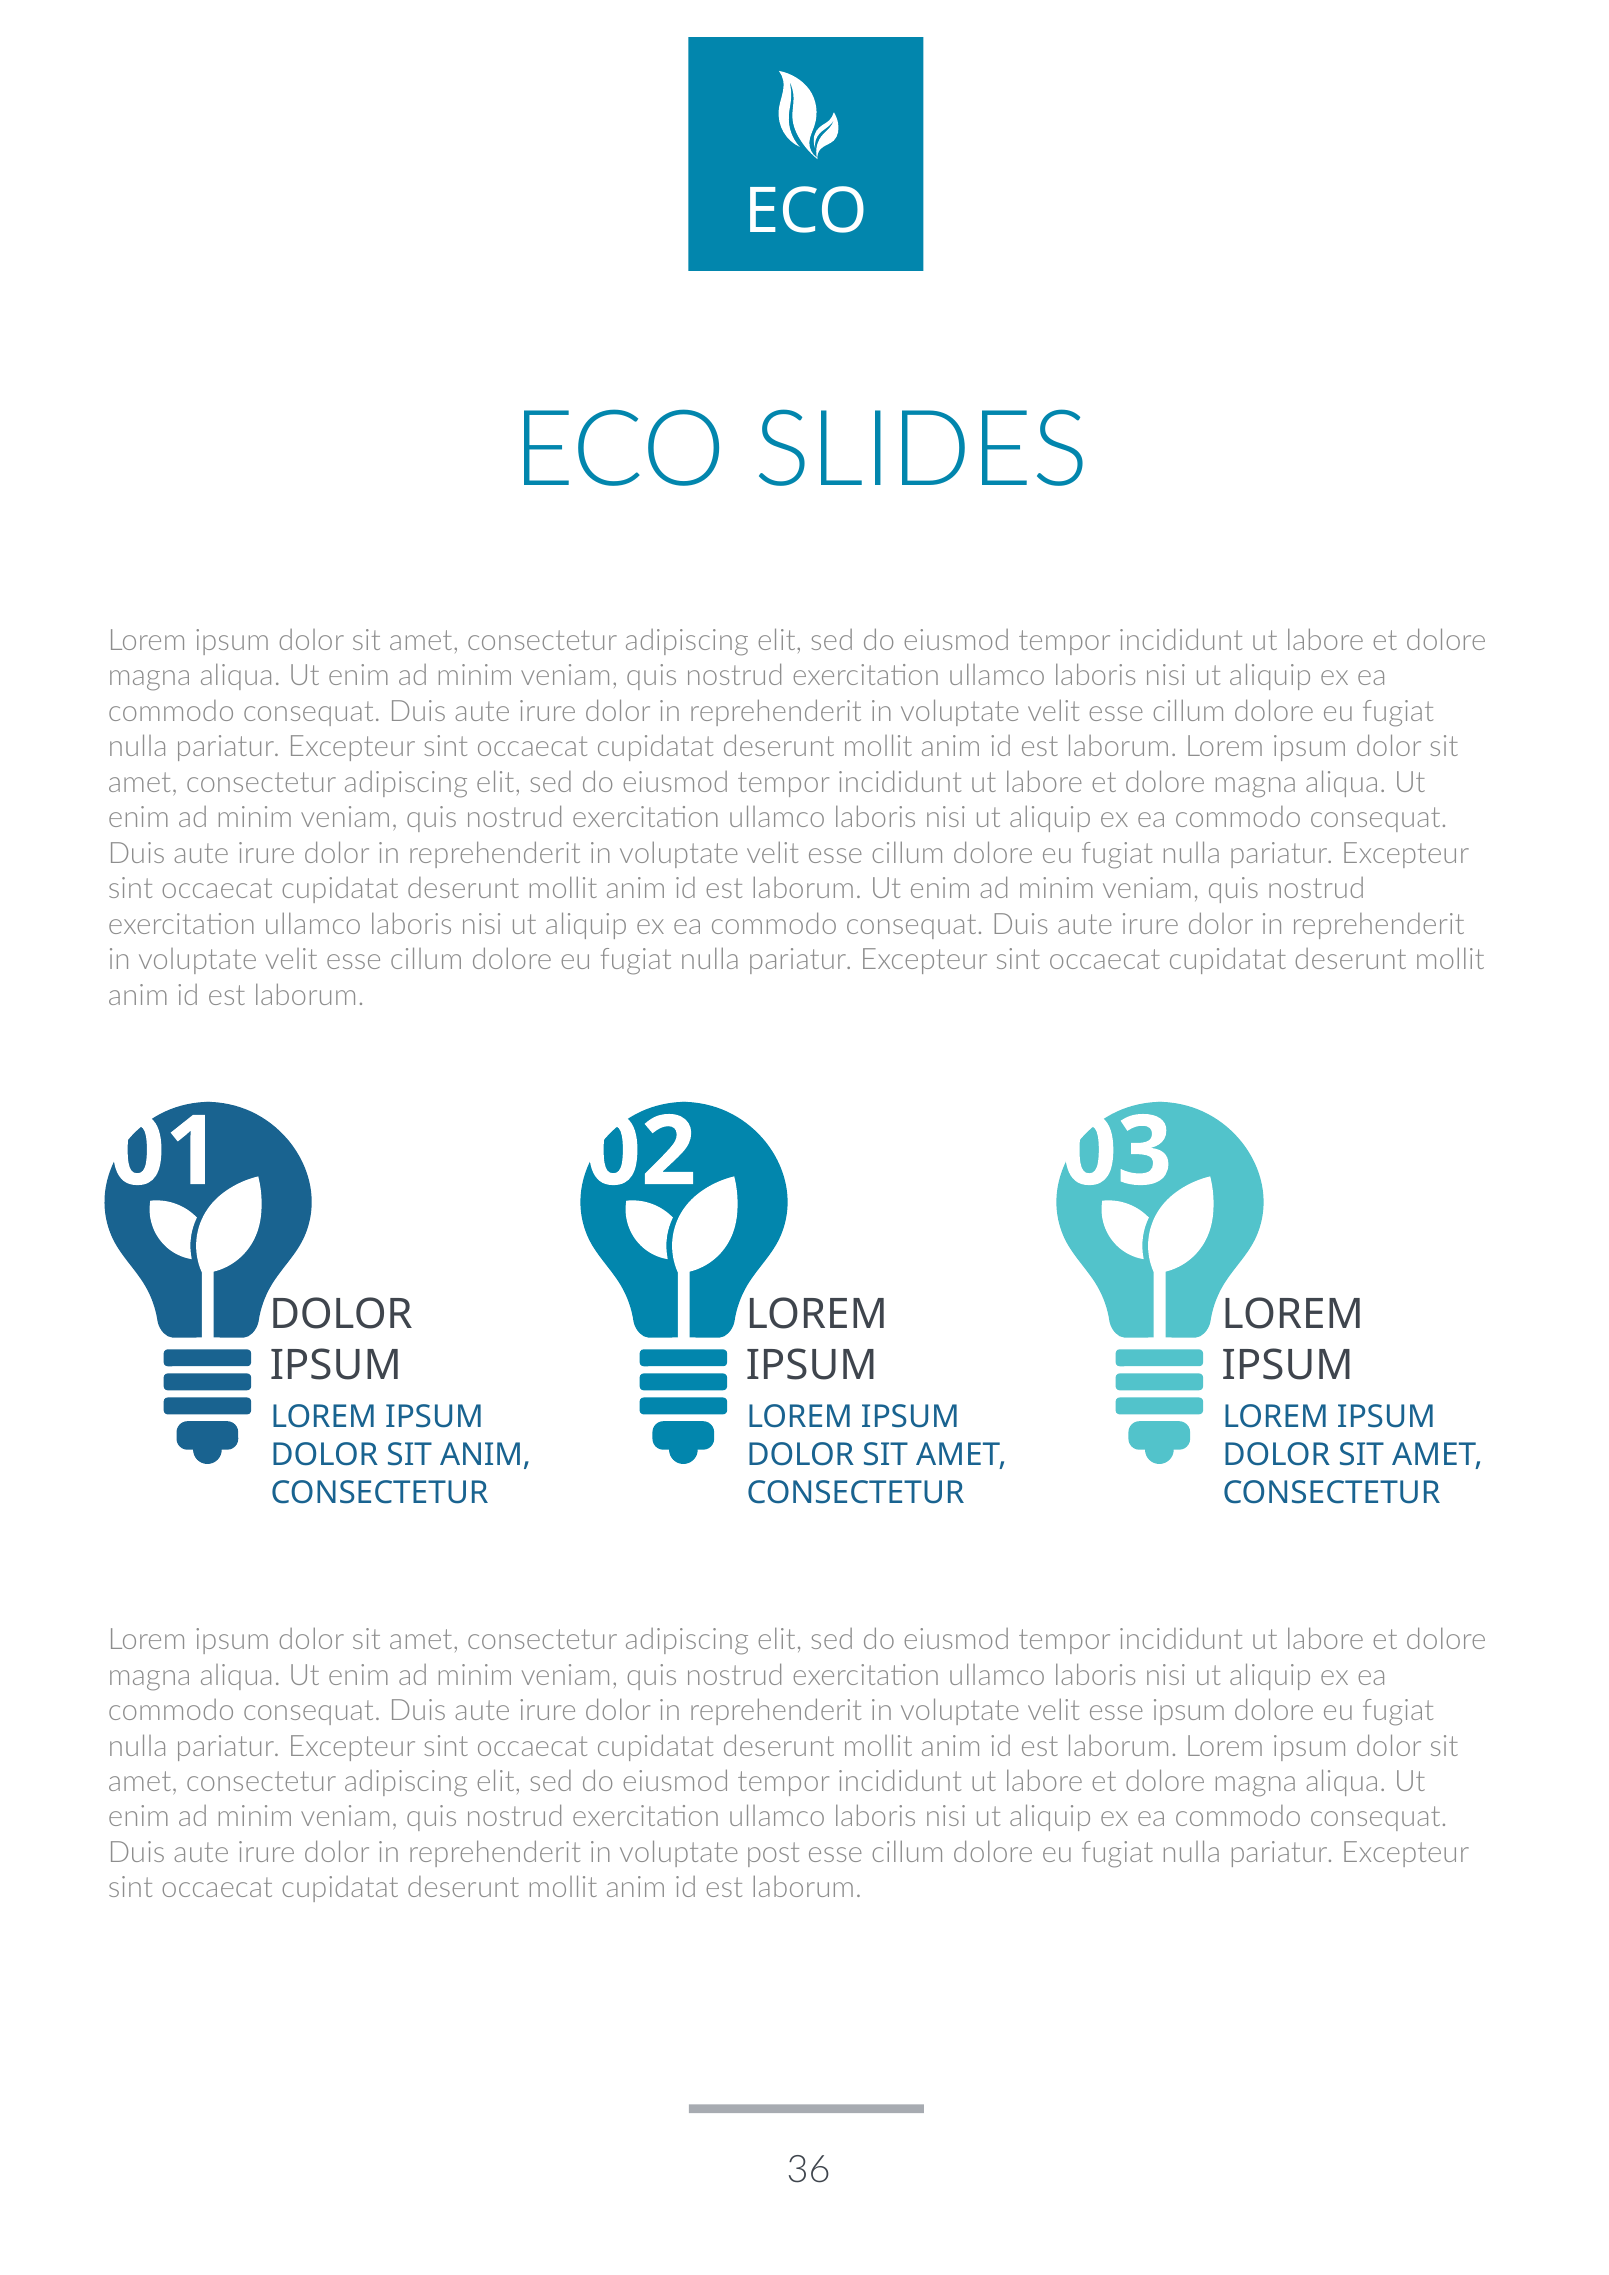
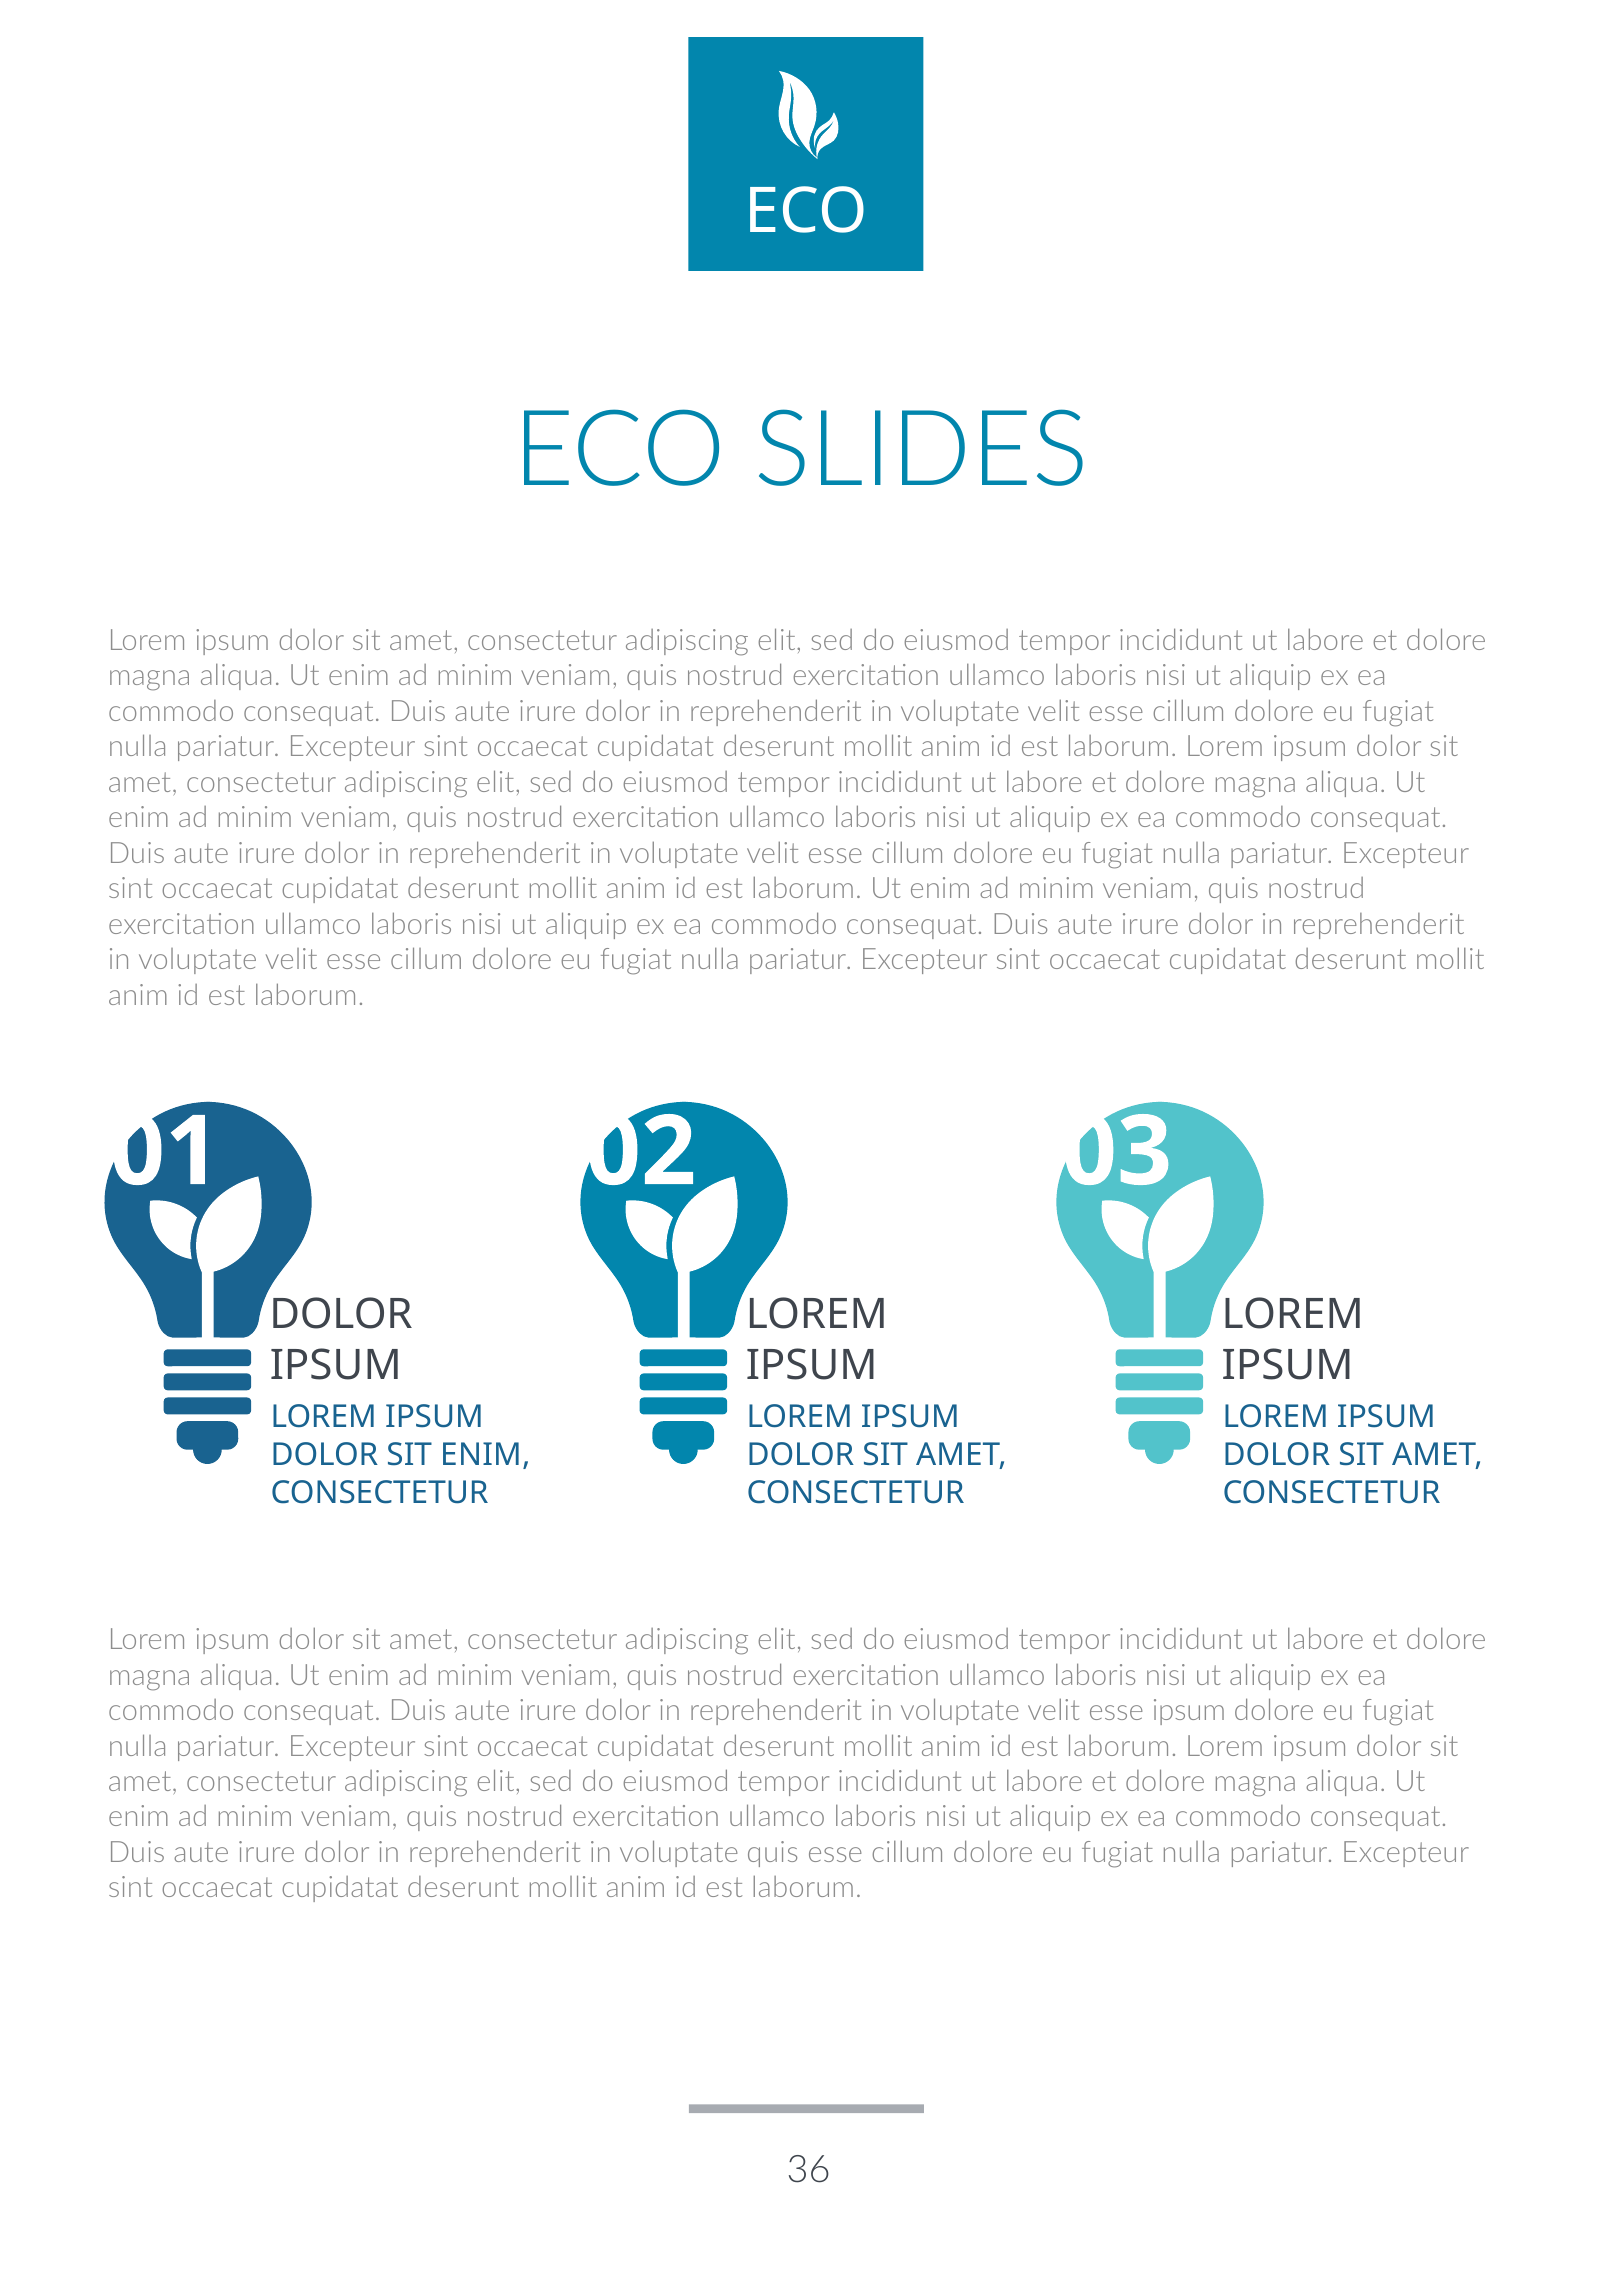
SIT ANIM: ANIM -> ENIM
voluptate post: post -> quis
